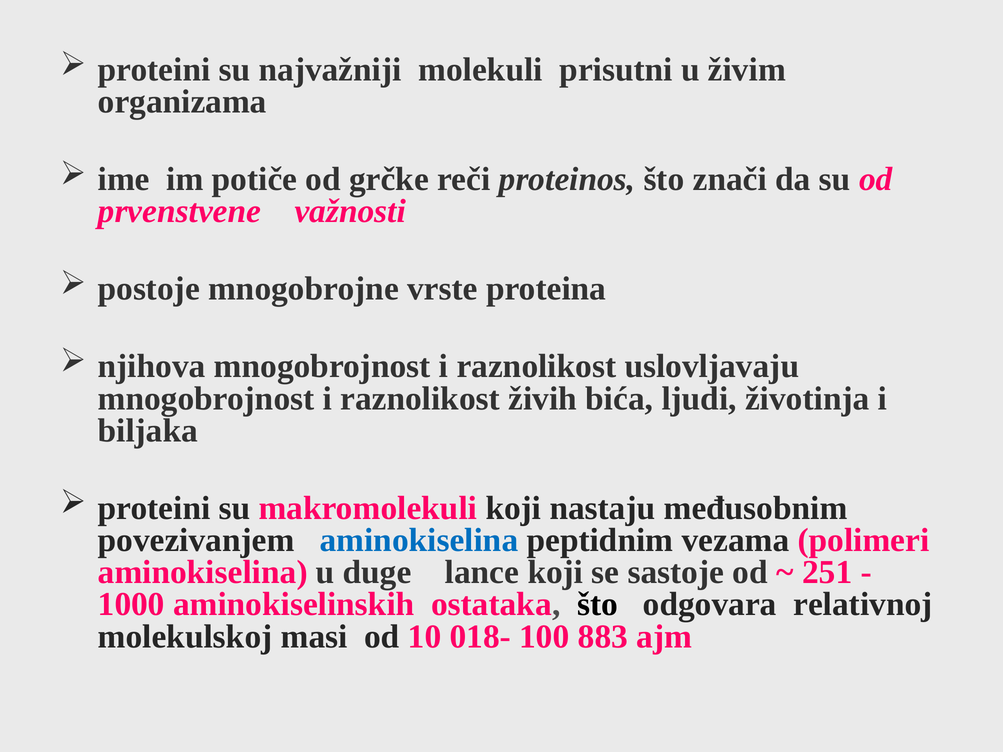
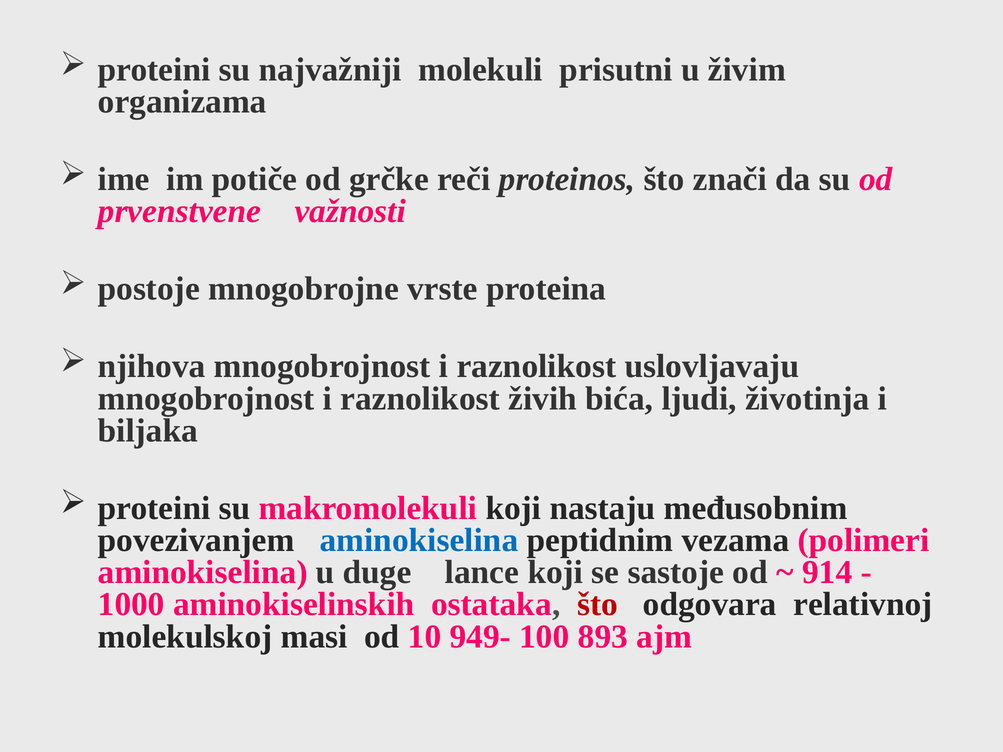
251: 251 -> 914
što at (597, 605) colour: black -> red
018-: 018- -> 949-
883: 883 -> 893
